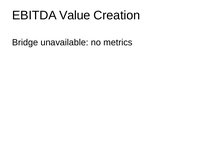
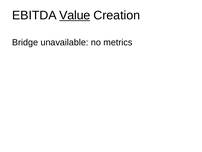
Value underline: none -> present
